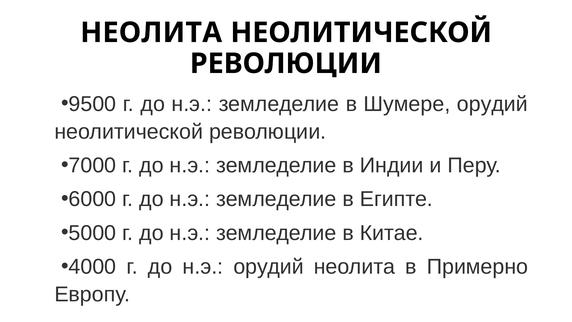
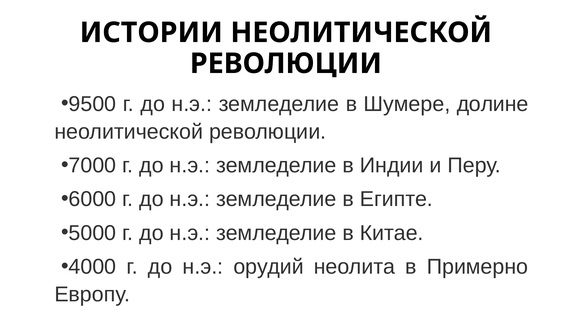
НЕОЛИТА at (151, 33): НЕОЛИТА -> ИСТОРИИ
Шумере орудий: орудий -> долине
